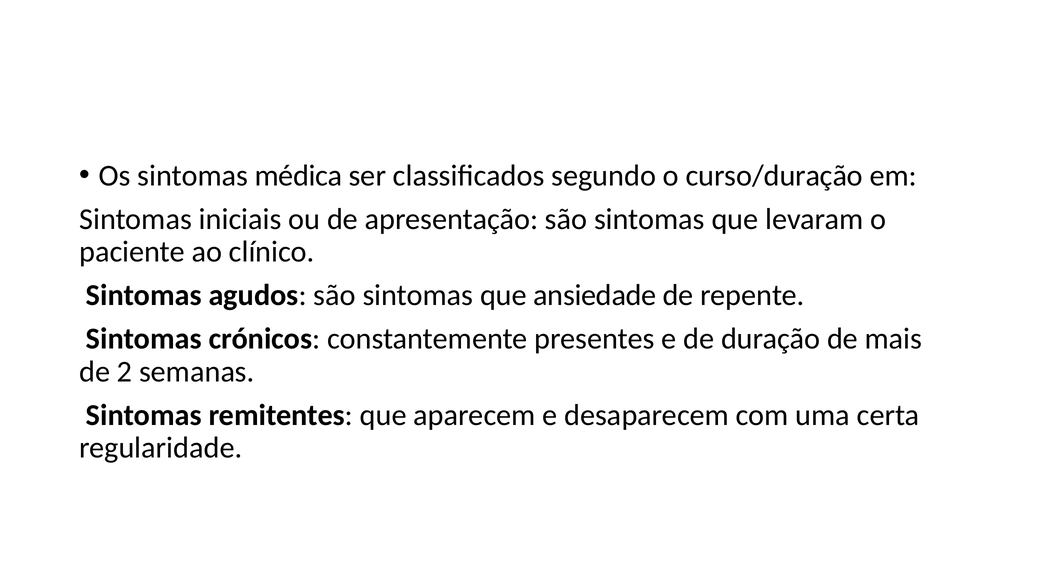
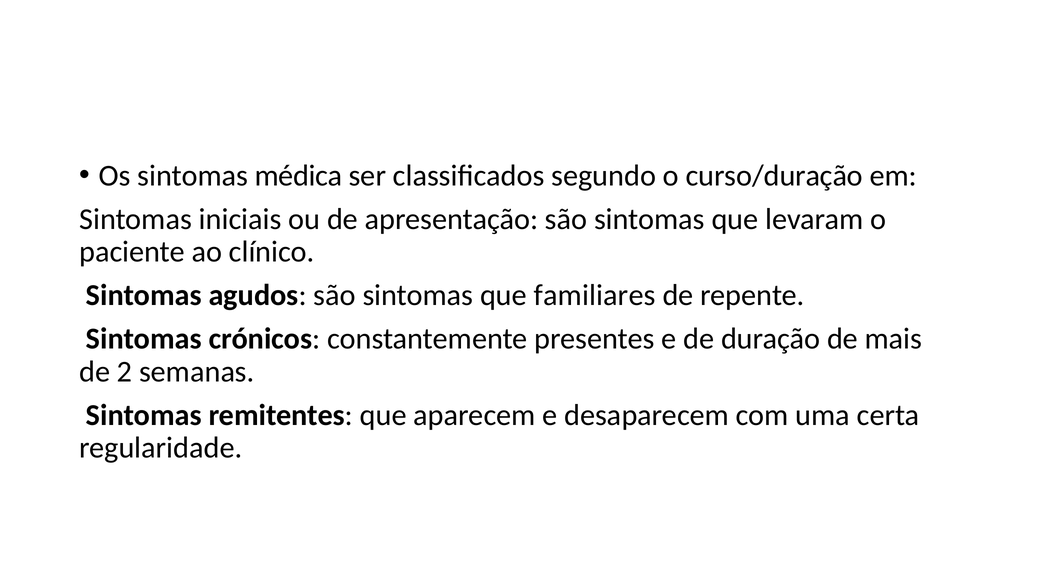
ansiedade: ansiedade -> familiares
